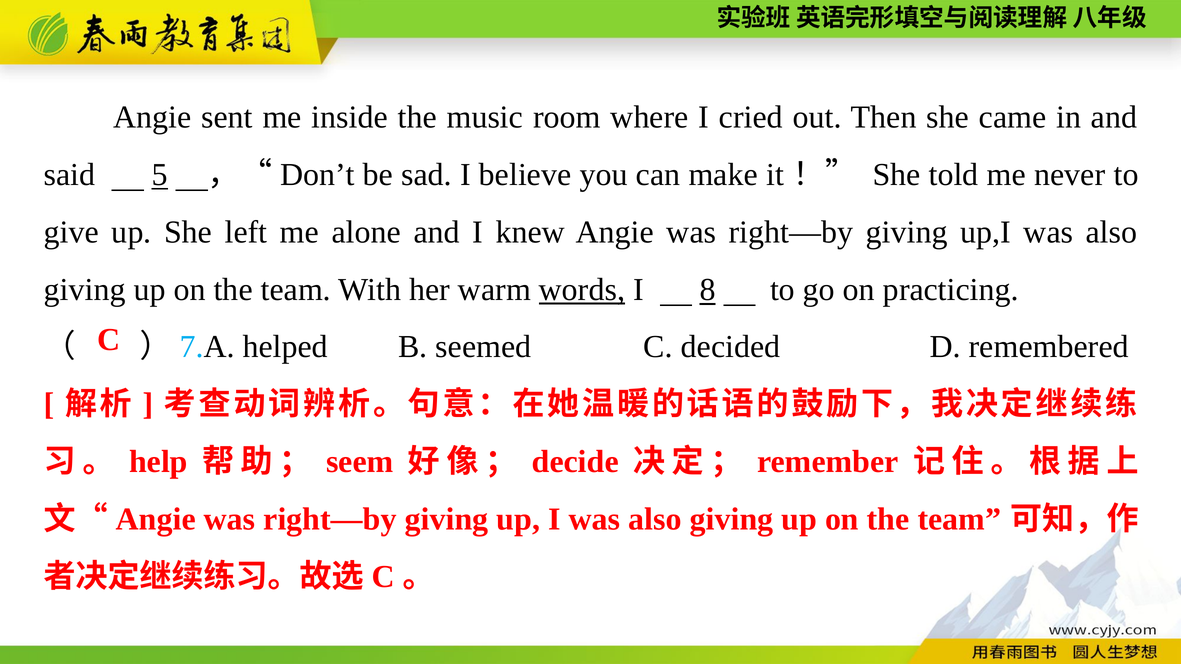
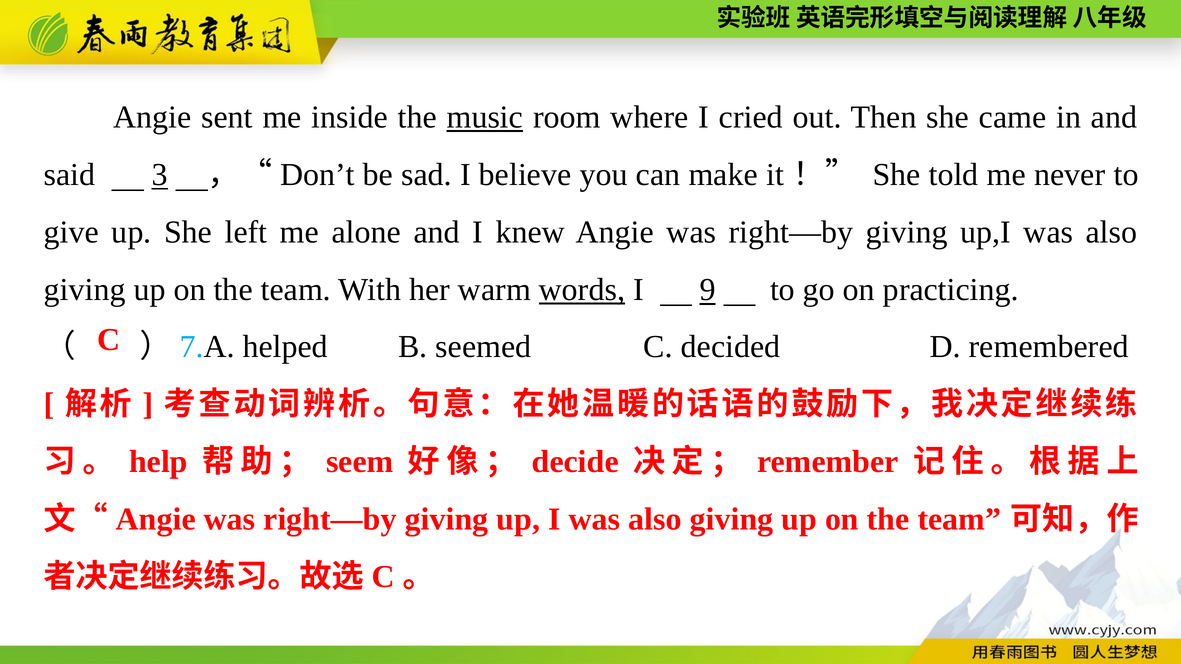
music underline: none -> present
5: 5 -> 3
8: 8 -> 9
